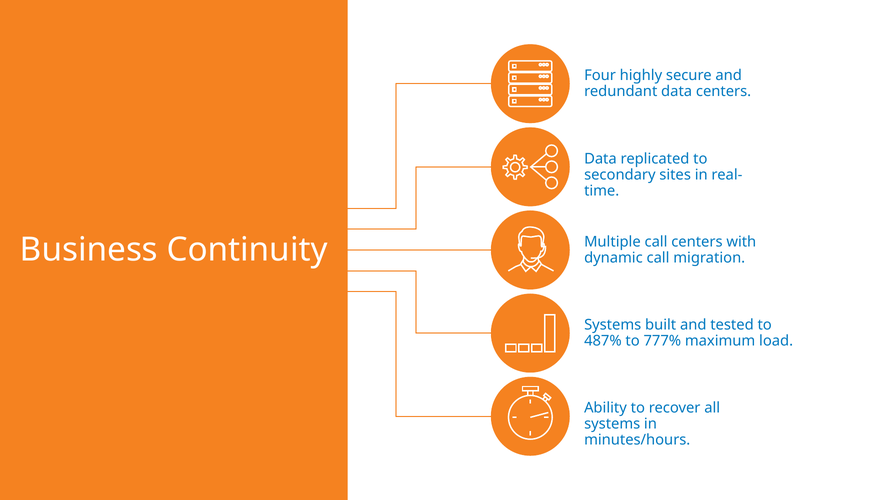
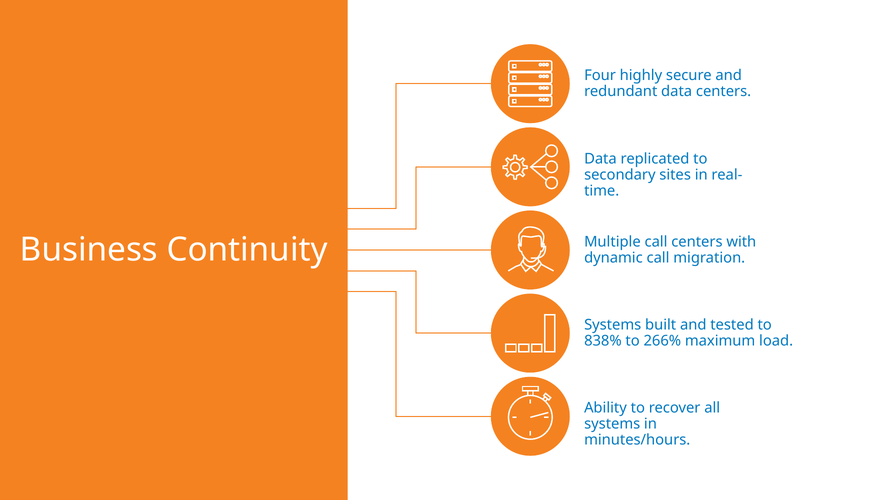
487%: 487% -> 838%
777%: 777% -> 266%
